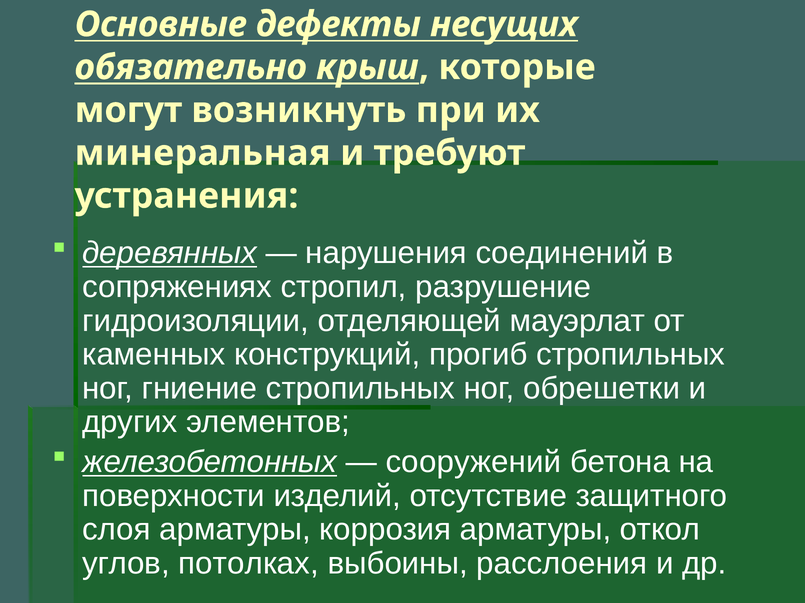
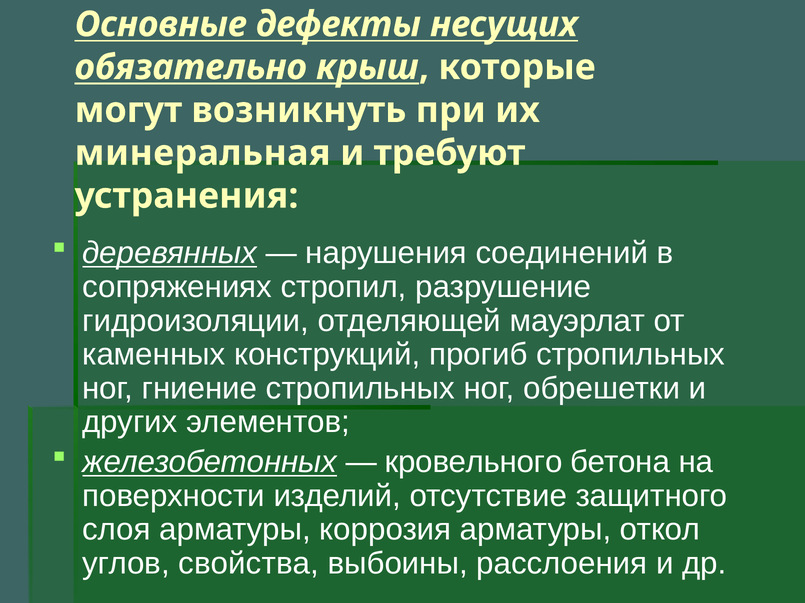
сооружений: сооружений -> кровельного
потолках: потолках -> свойства
